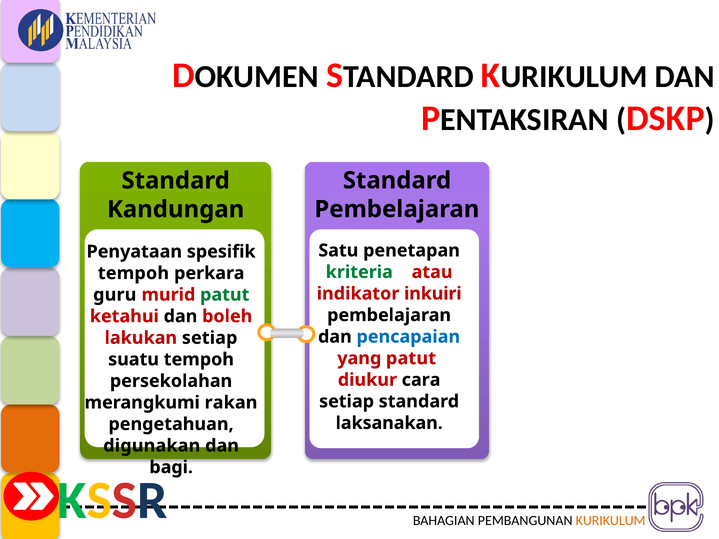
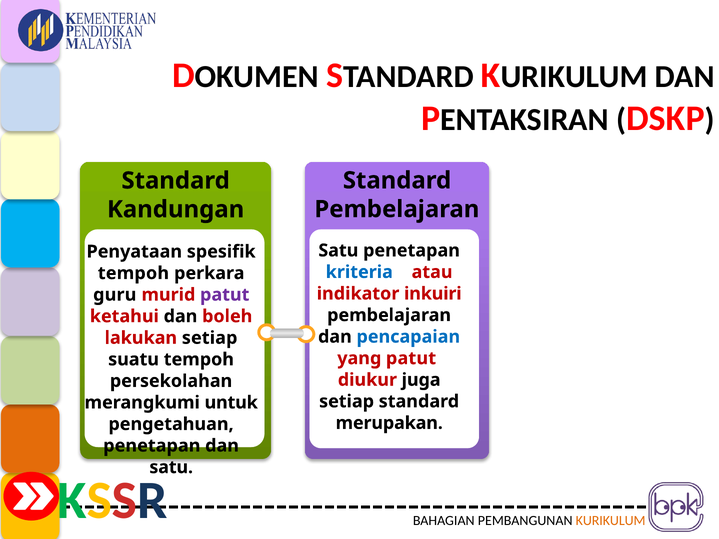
kriteria colour: green -> blue
patut at (225, 295) colour: green -> purple
cara: cara -> juga
rakan: rakan -> untuk
laksanakan: laksanakan -> merupakan
digunakan at (152, 446): digunakan -> penetapan
bagi at (171, 467): bagi -> satu
